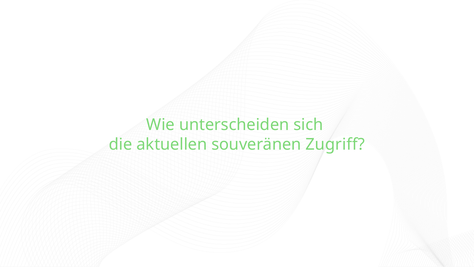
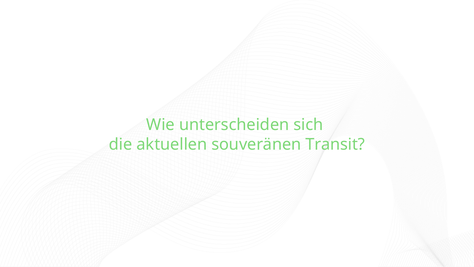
Zugriff: Zugriff -> Transit
